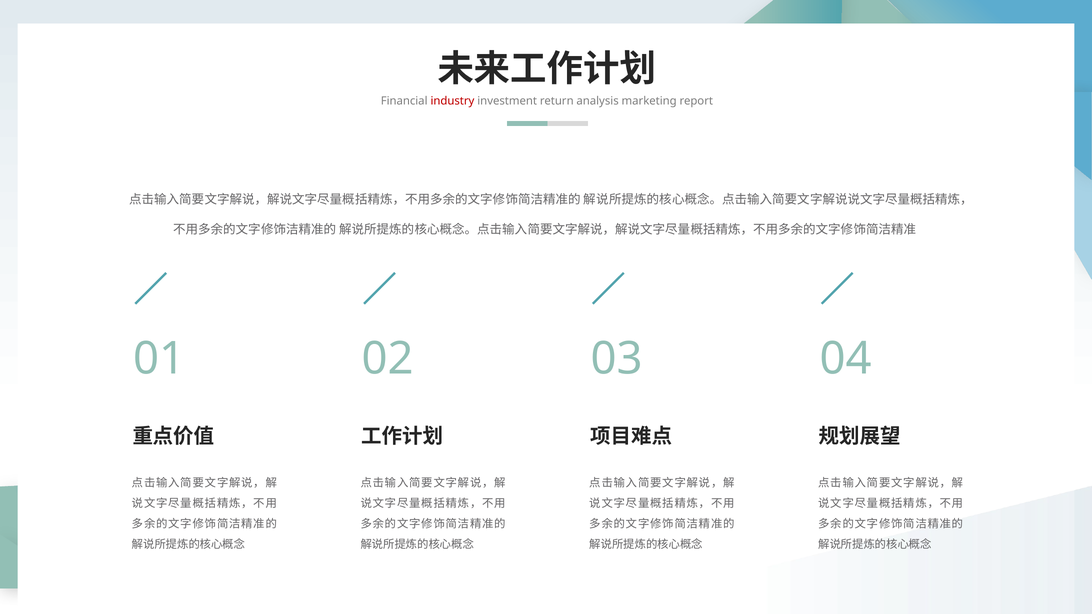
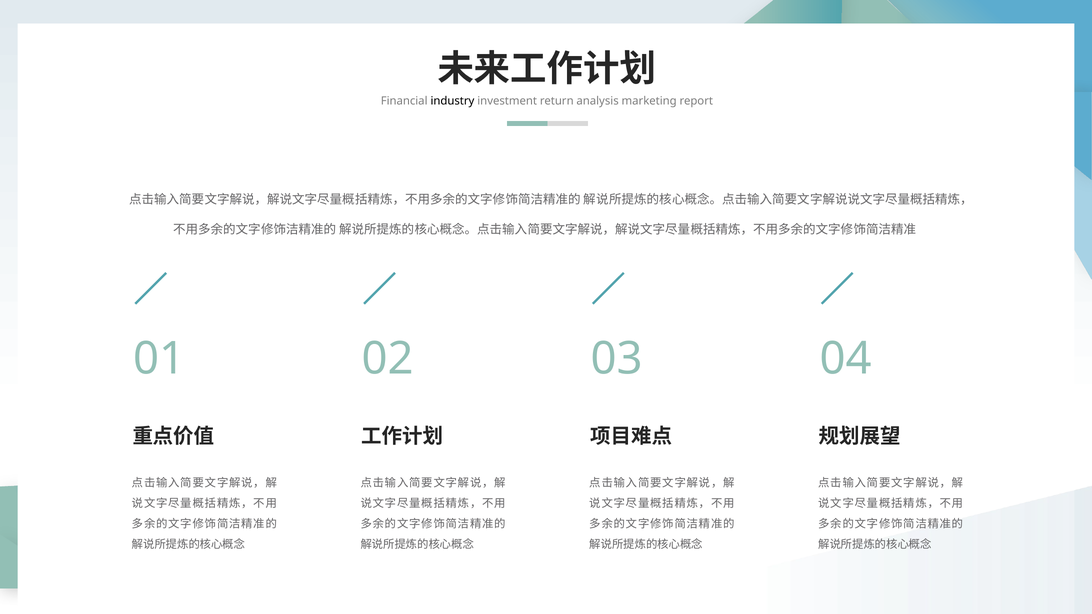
industry colour: red -> black
